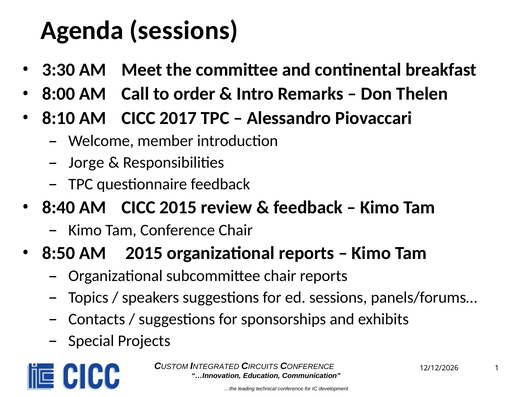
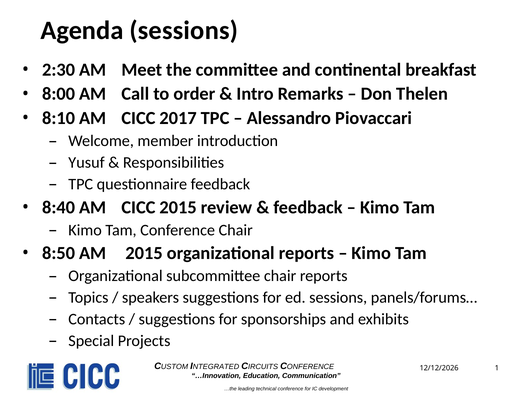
3:30: 3:30 -> 2:30
Jorge: Jorge -> Yusuf
